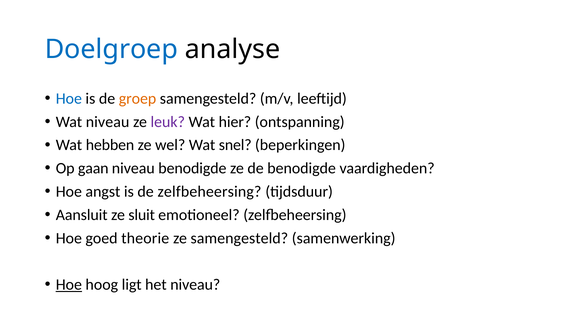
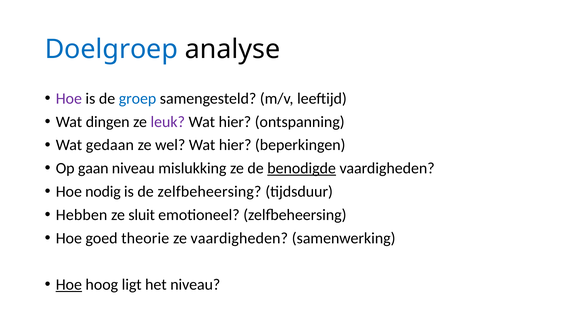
Hoe at (69, 99) colour: blue -> purple
groep colour: orange -> blue
Wat niveau: niveau -> dingen
hebben: hebben -> gedaan
wel Wat snel: snel -> hier
niveau benodigde: benodigde -> mislukking
benodigde at (302, 168) underline: none -> present
angst: angst -> nodig
Aansluit: Aansluit -> Hebben
ze samengesteld: samengesteld -> vaardigheden
